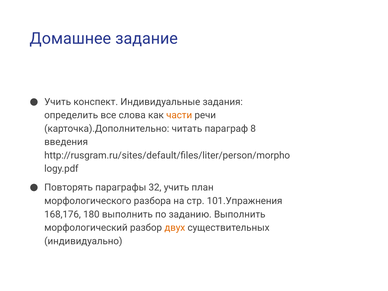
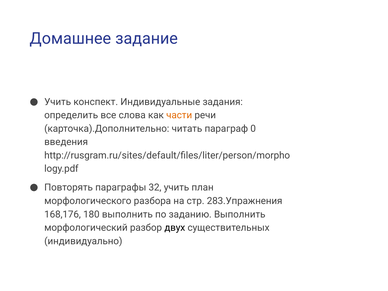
8: 8 -> 0
101.Упражнения: 101.Упражнения -> 283.Упражнения
двух colour: orange -> black
